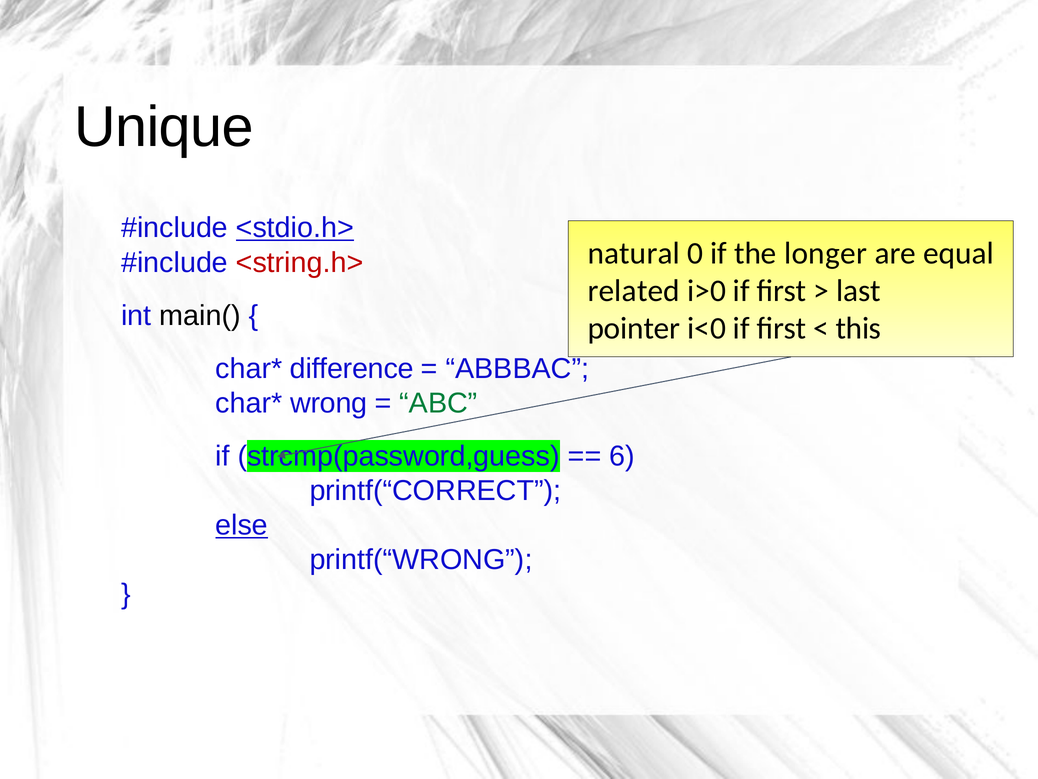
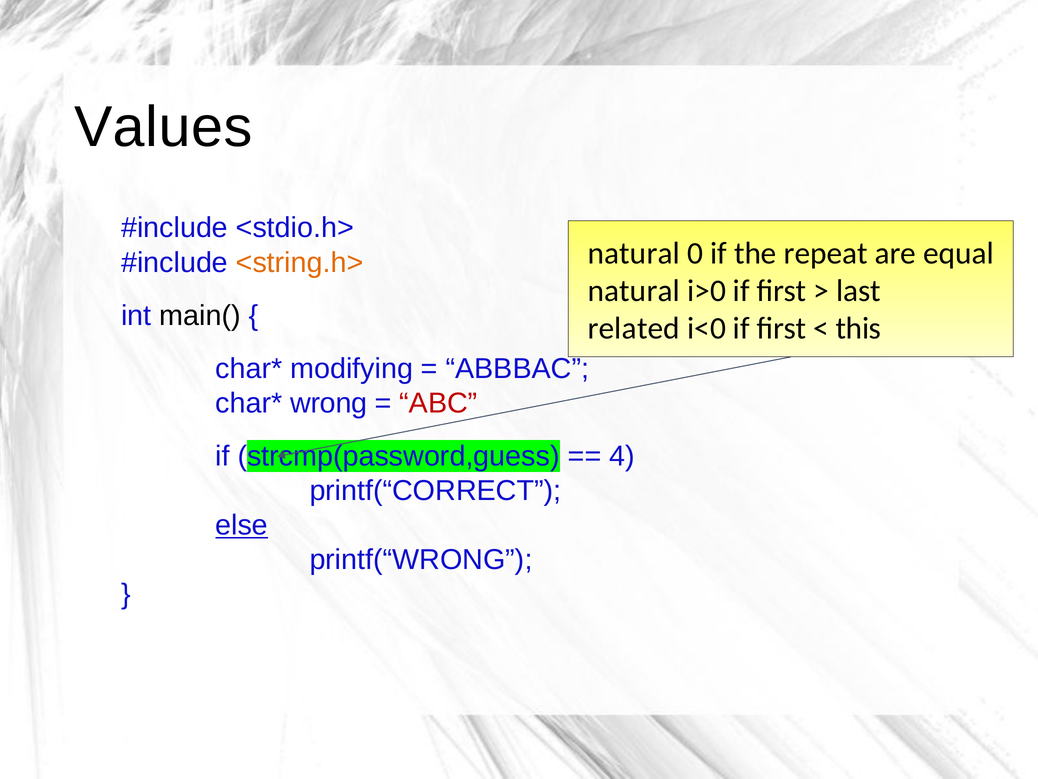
Unique: Unique -> Values
<stdio.h> underline: present -> none
longer: longer -> repeat
<string.h> colour: red -> orange
related at (634, 291): related -> natural
pointer: pointer -> related
difference: difference -> modifying
ABC colour: green -> red
6: 6 -> 4
